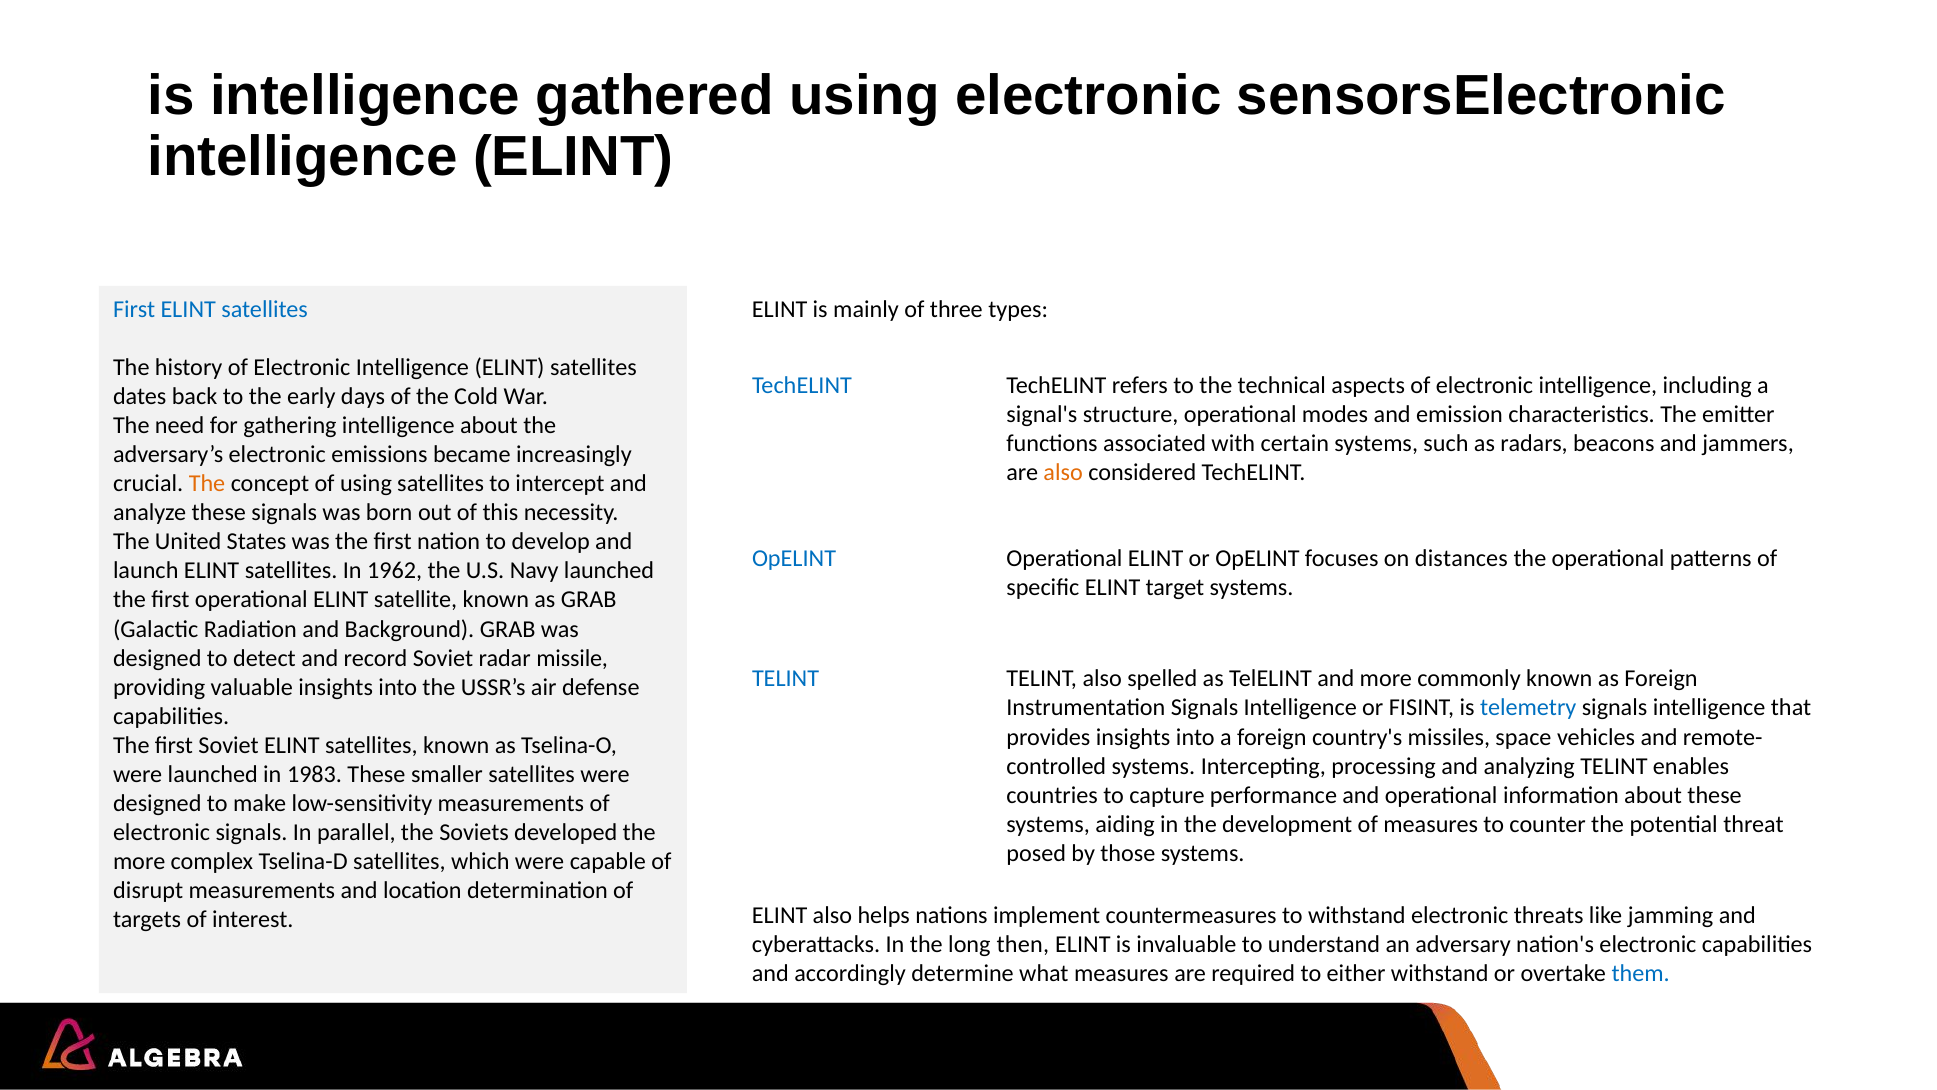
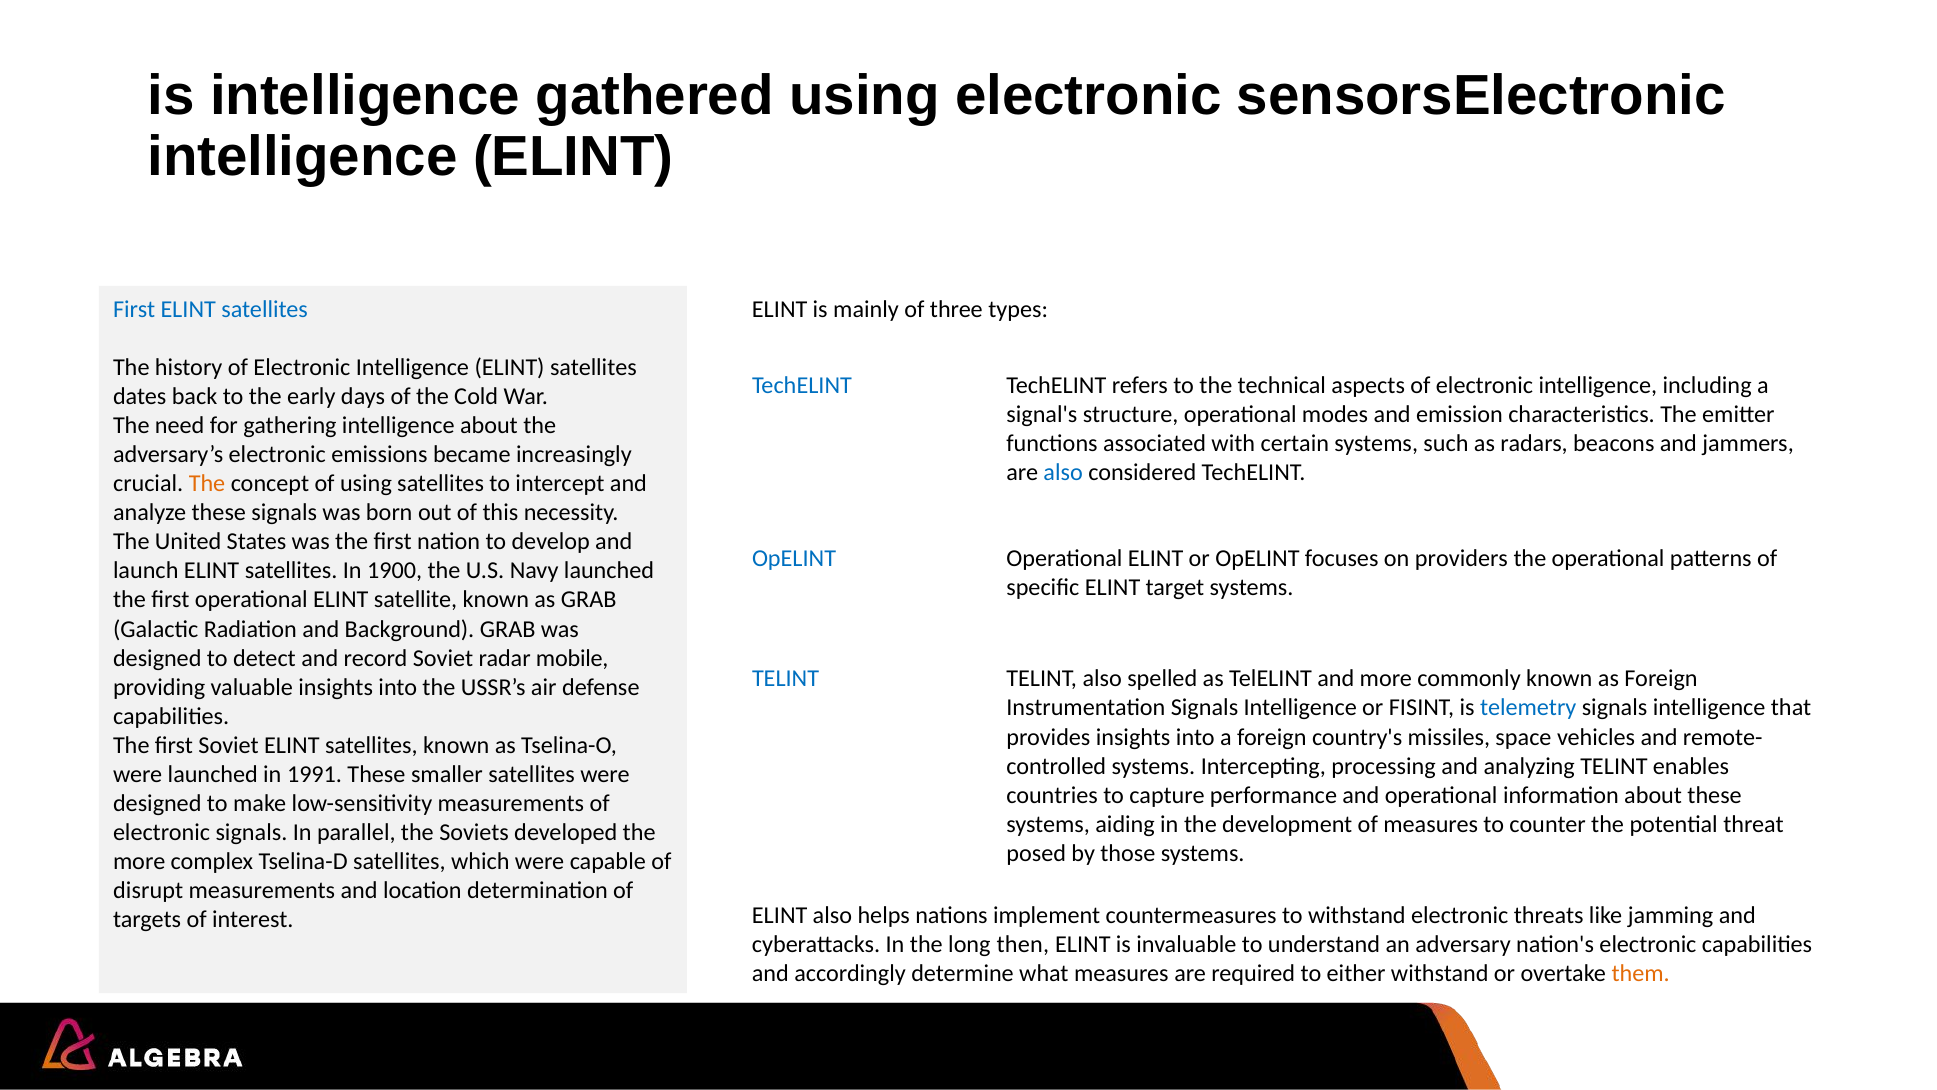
also at (1063, 473) colour: orange -> blue
distances: distances -> providers
1962: 1962 -> 1900
missile: missile -> mobile
1983: 1983 -> 1991
them colour: blue -> orange
